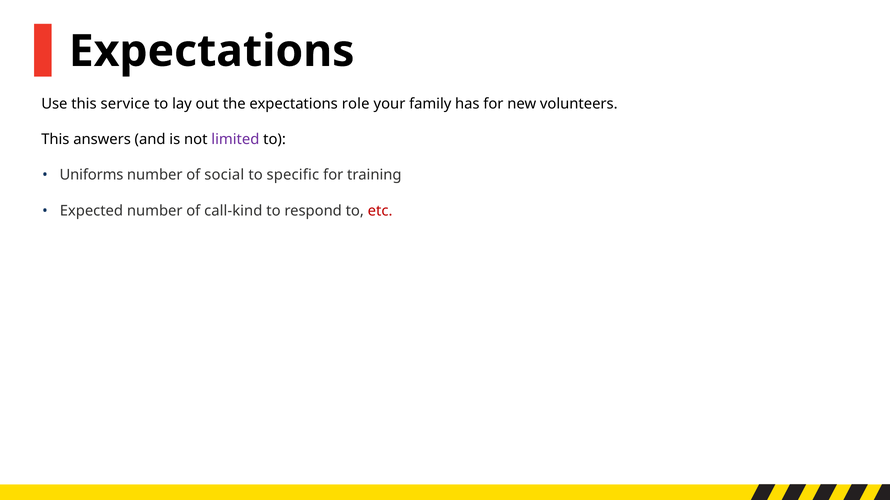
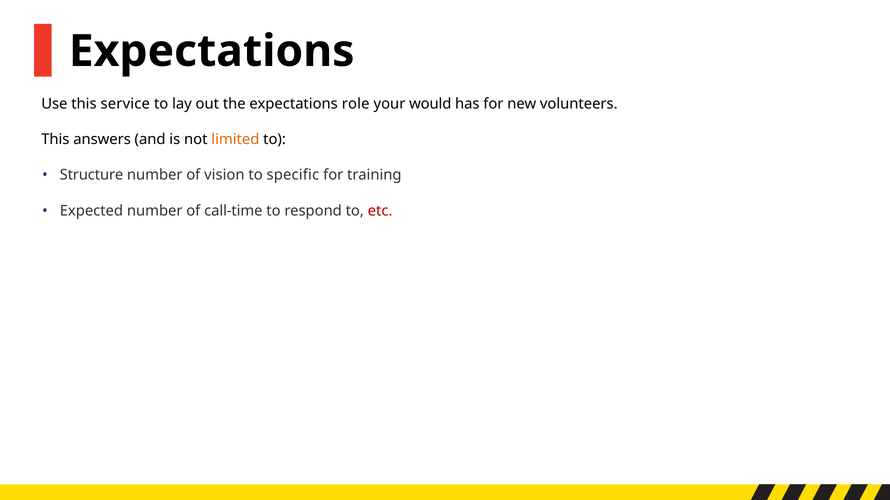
family: family -> would
limited colour: purple -> orange
Uniforms: Uniforms -> Structure
social: social -> vision
call-kind: call-kind -> call-time
